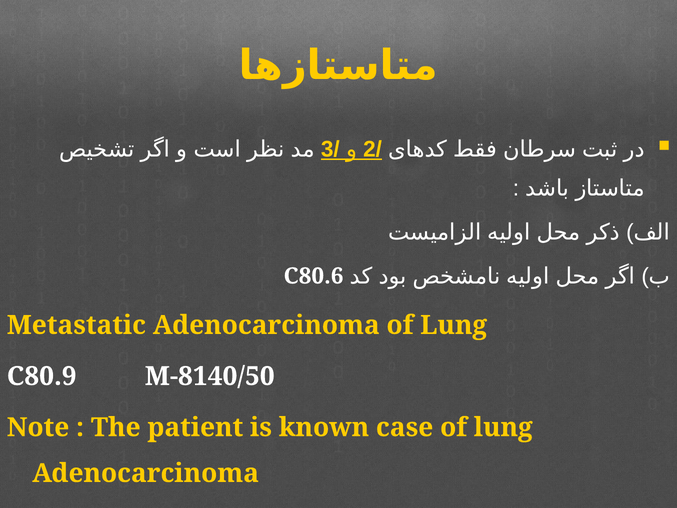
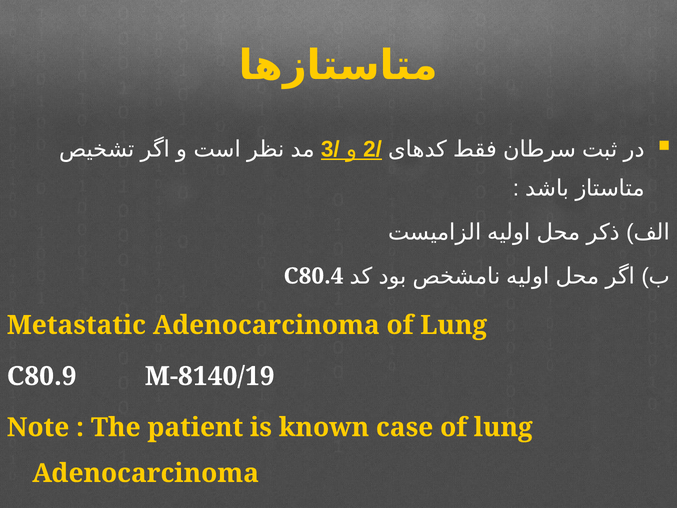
C80.6: C80.6 -> C80.4
M-8140/50: M-8140/50 -> M-8140/19
